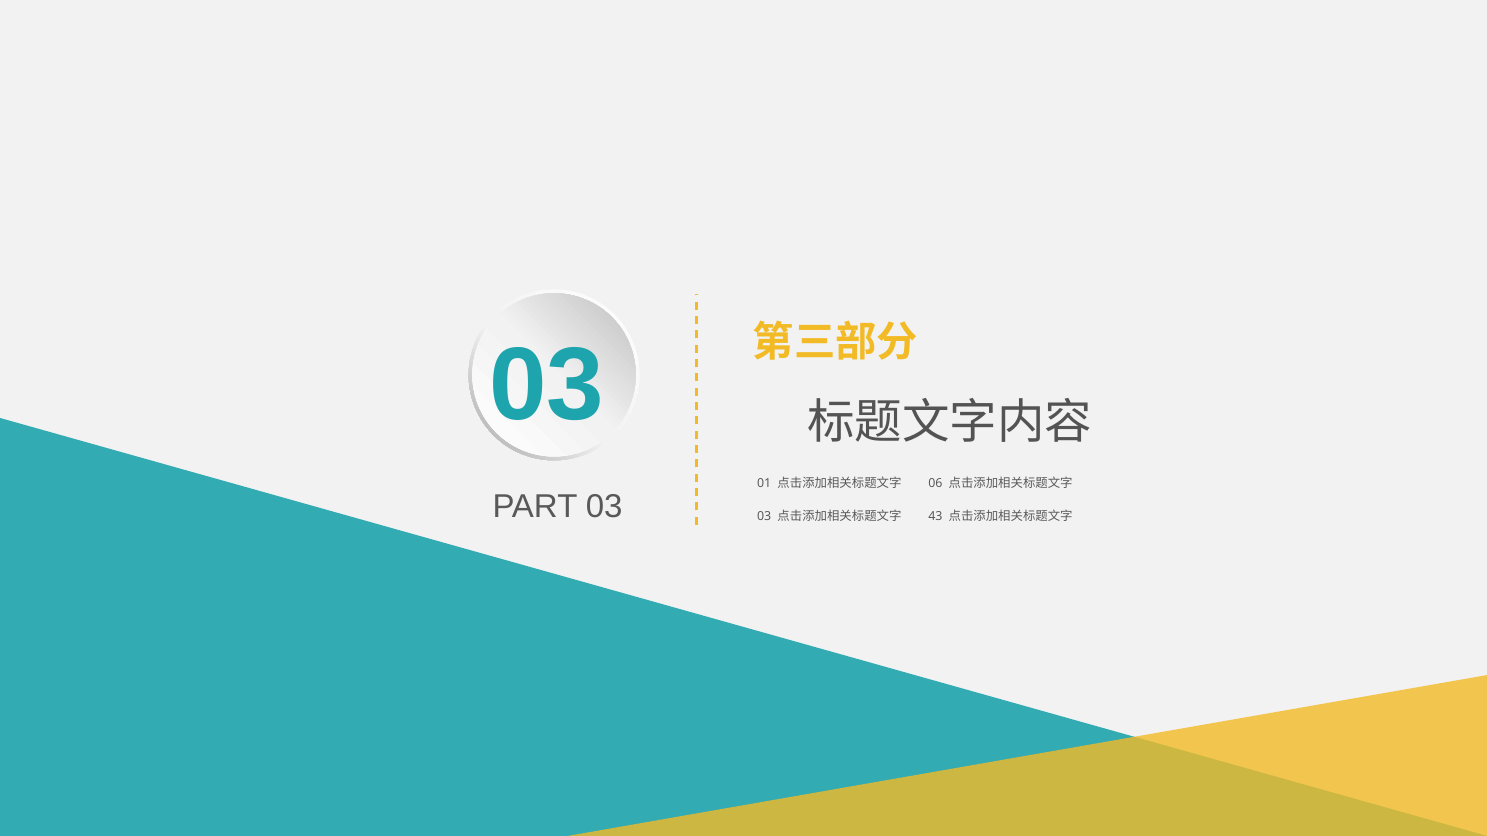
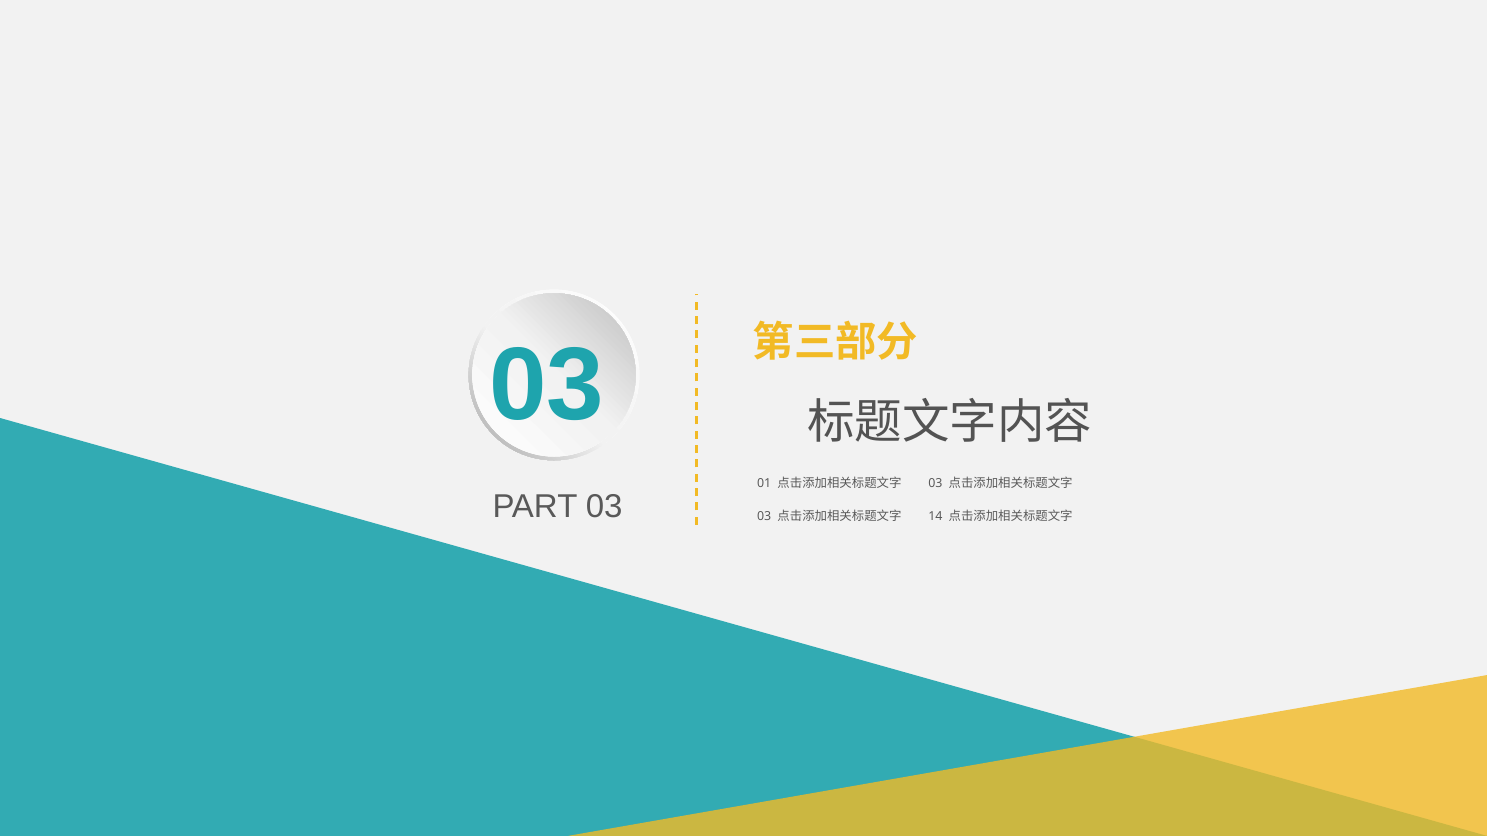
06 at (935, 483): 06 -> 03
43: 43 -> 14
